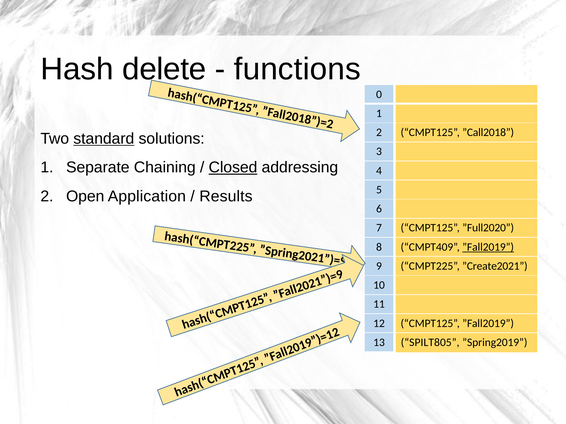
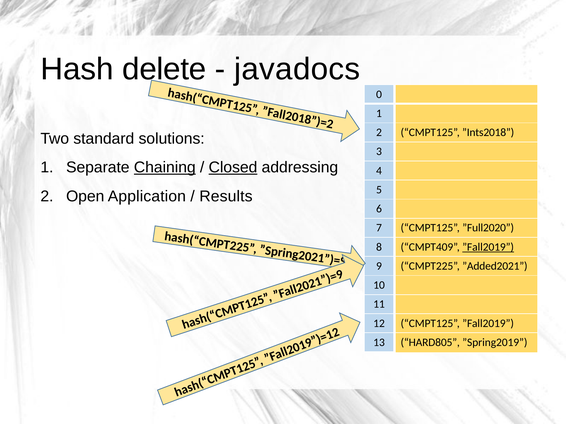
functions: functions -> javadocs
”Call2018: ”Call2018 -> ”Ints2018
standard underline: present -> none
Chaining underline: none -> present
”Create2021: ”Create2021 -> ”Added2021
SPILT805: SPILT805 -> HARD805
